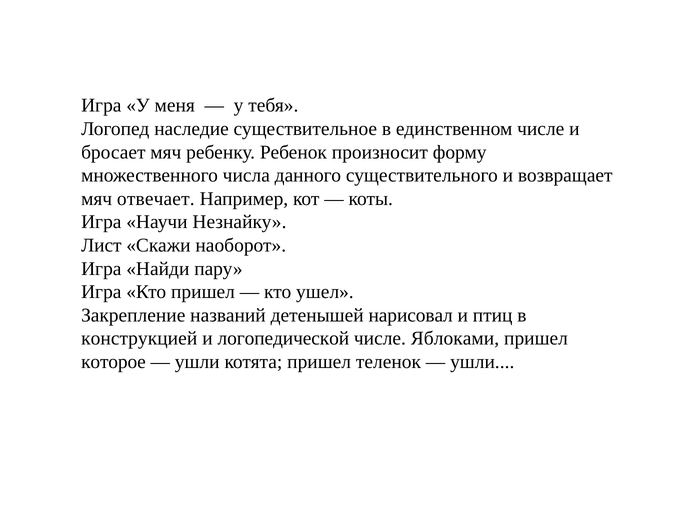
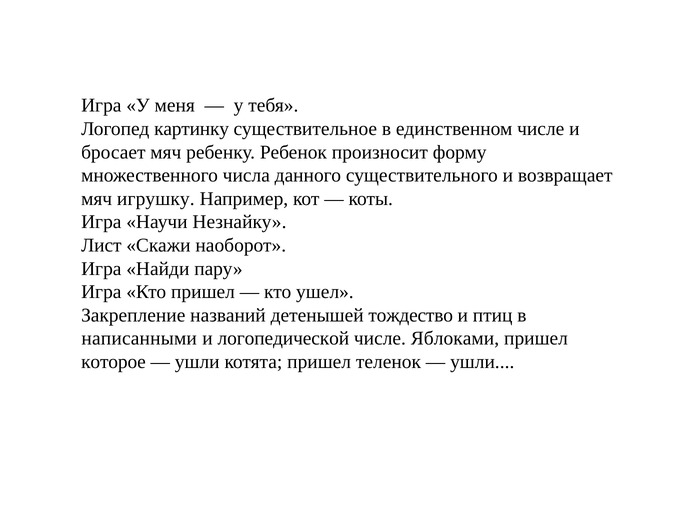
наследие: наследие -> картинку
отвечает: отвечает -> игрушку
нарисовал: нарисовал -> тождество
конструкцией: конструкцией -> написанными
